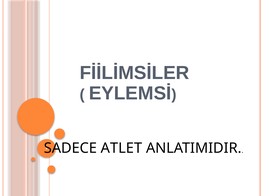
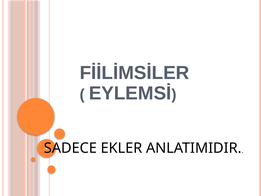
ATLET: ATLET -> EKLER
